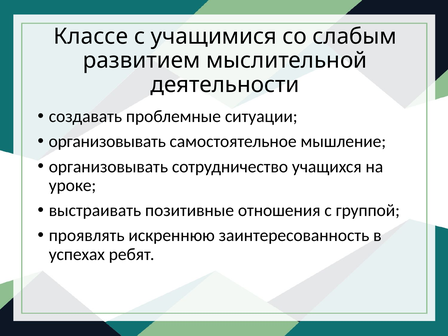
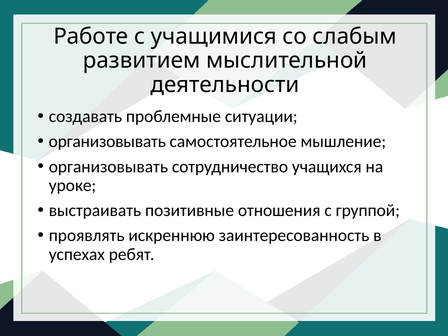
Классе: Классе -> Работе
